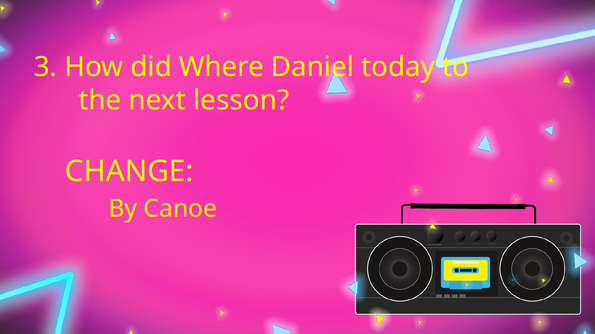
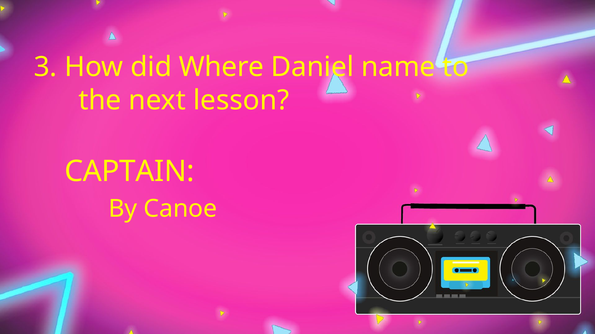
today: today -> name
CHANGE: CHANGE -> CAPTAIN
